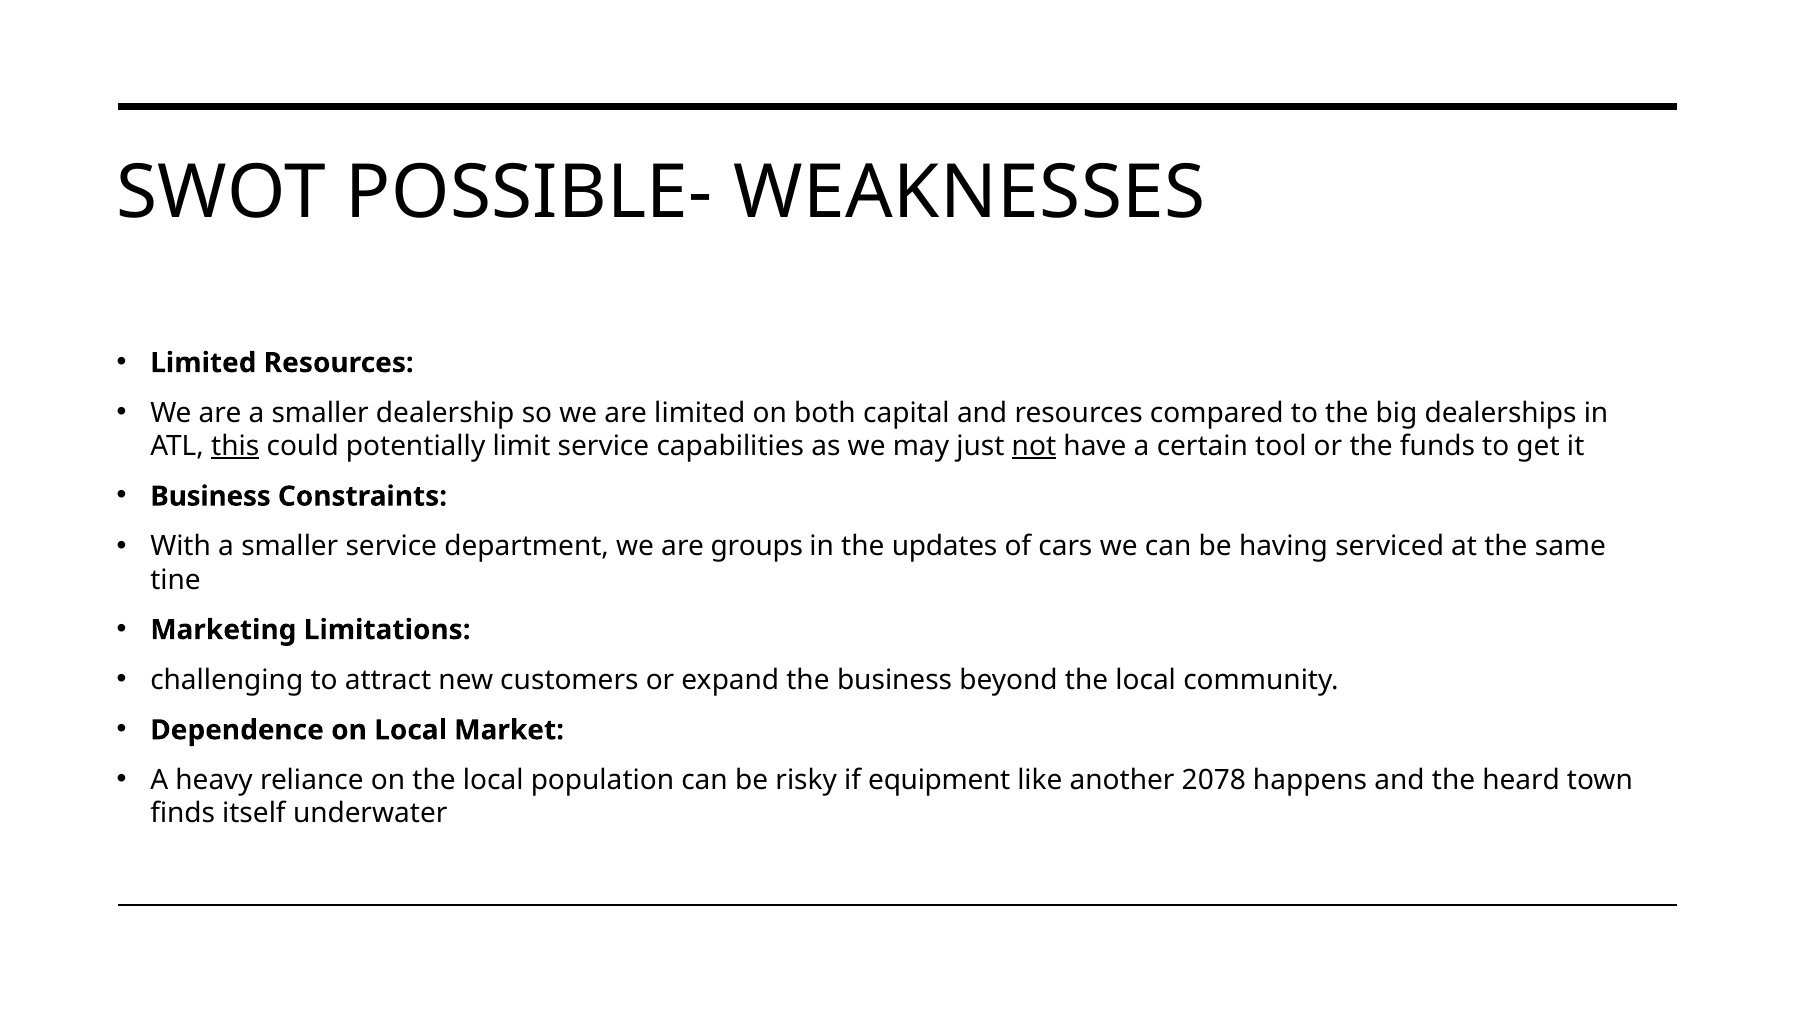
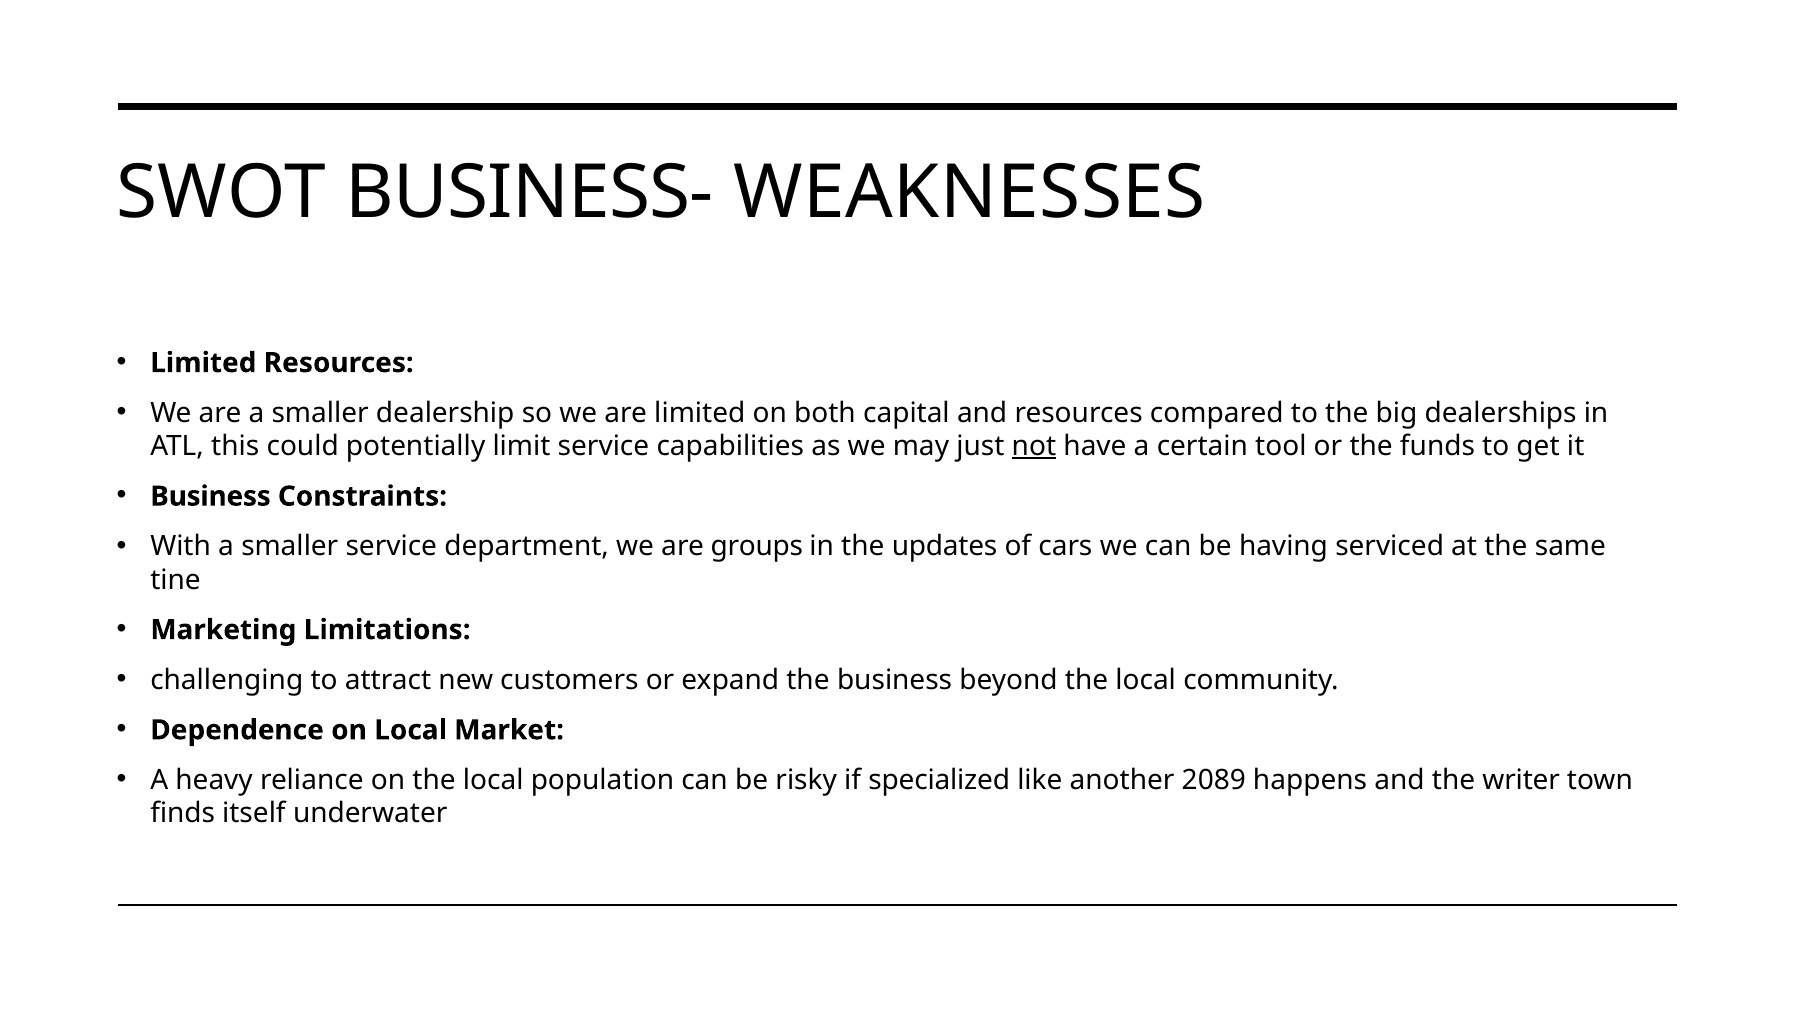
POSSIBLE-: POSSIBLE- -> BUSINESS-
this underline: present -> none
equipment: equipment -> specialized
2078: 2078 -> 2089
heard: heard -> writer
